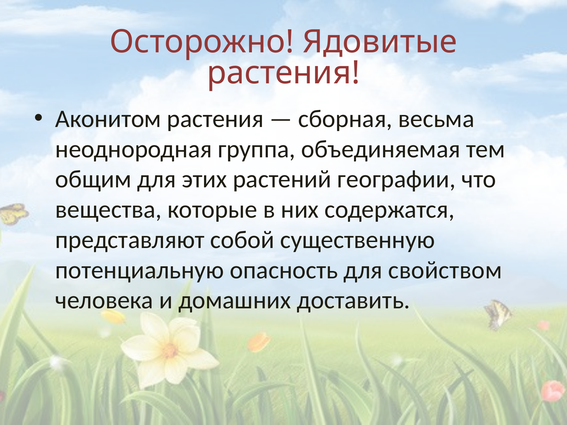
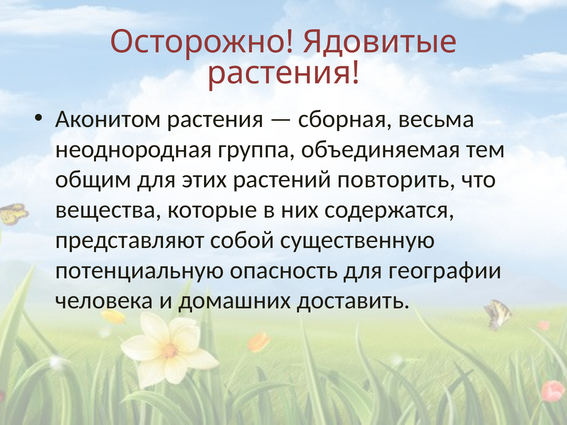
географии: географии -> повторить
свойством: свойством -> географии
